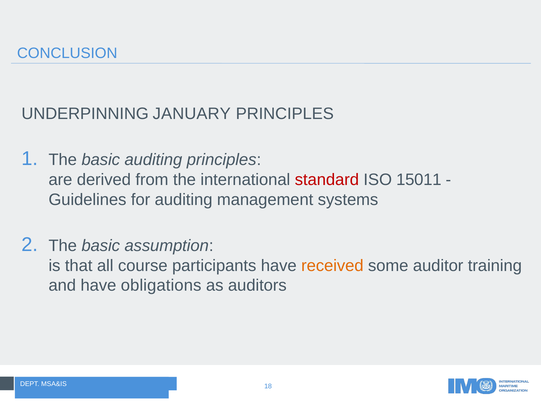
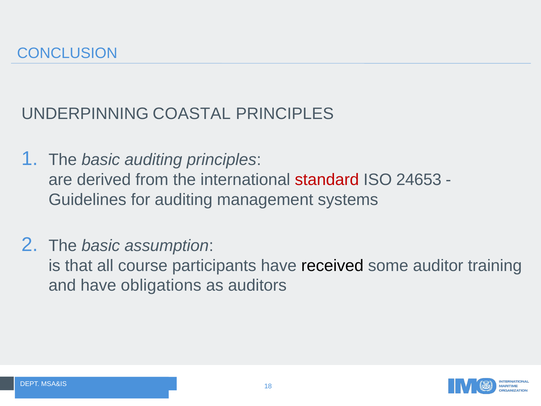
JANUARY: JANUARY -> COASTAL
15011: 15011 -> 24653
received colour: orange -> black
